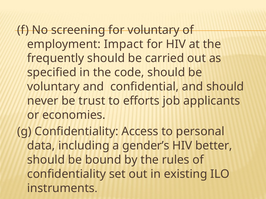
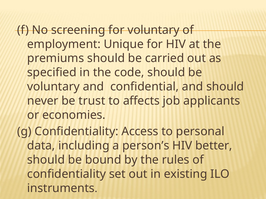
Impact: Impact -> Unique
frequently: frequently -> premiums
efforts: efforts -> affects
gender’s: gender’s -> person’s
